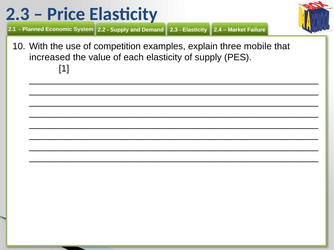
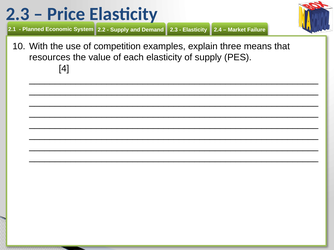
mobile: mobile -> means
increased: increased -> resources
1: 1 -> 4
